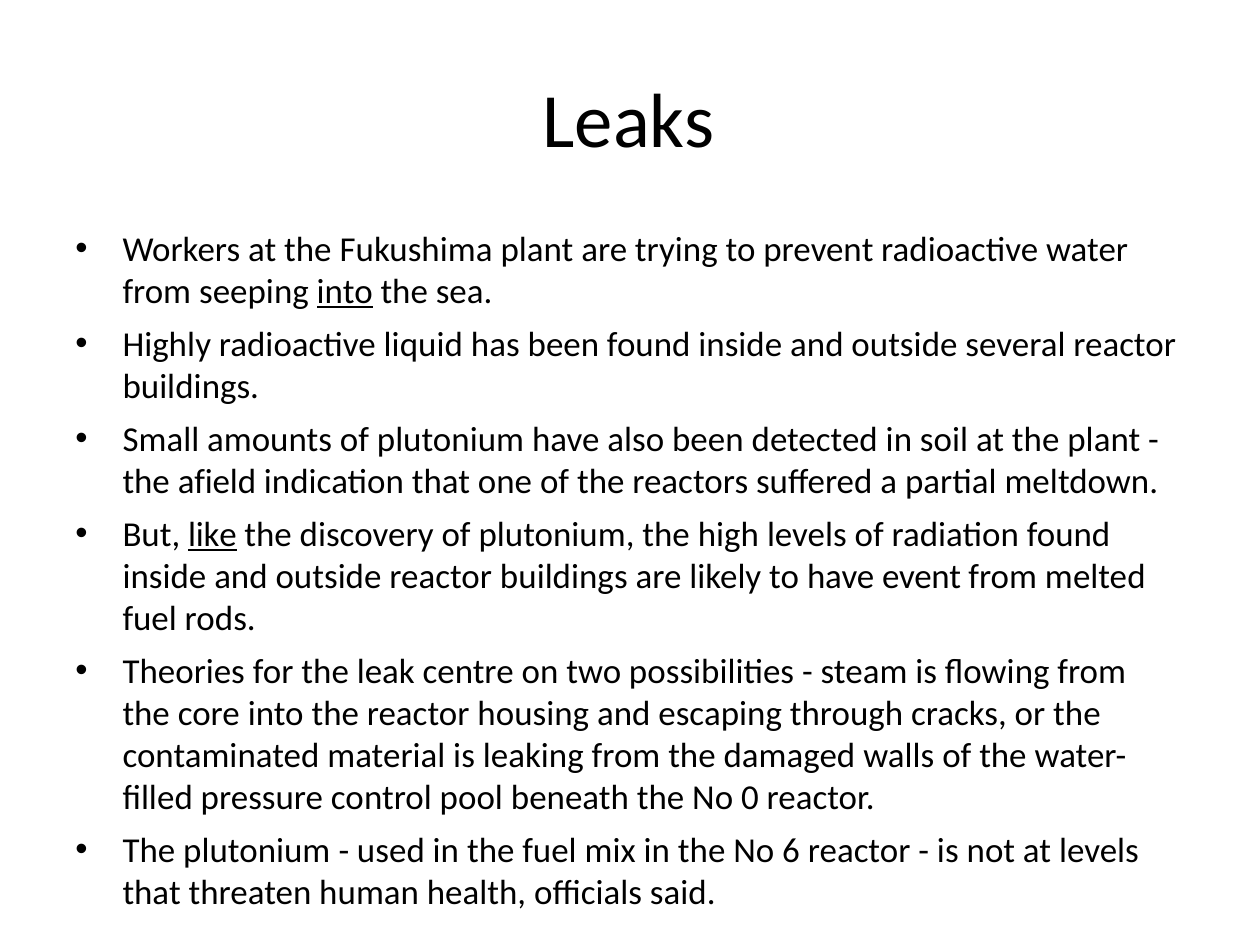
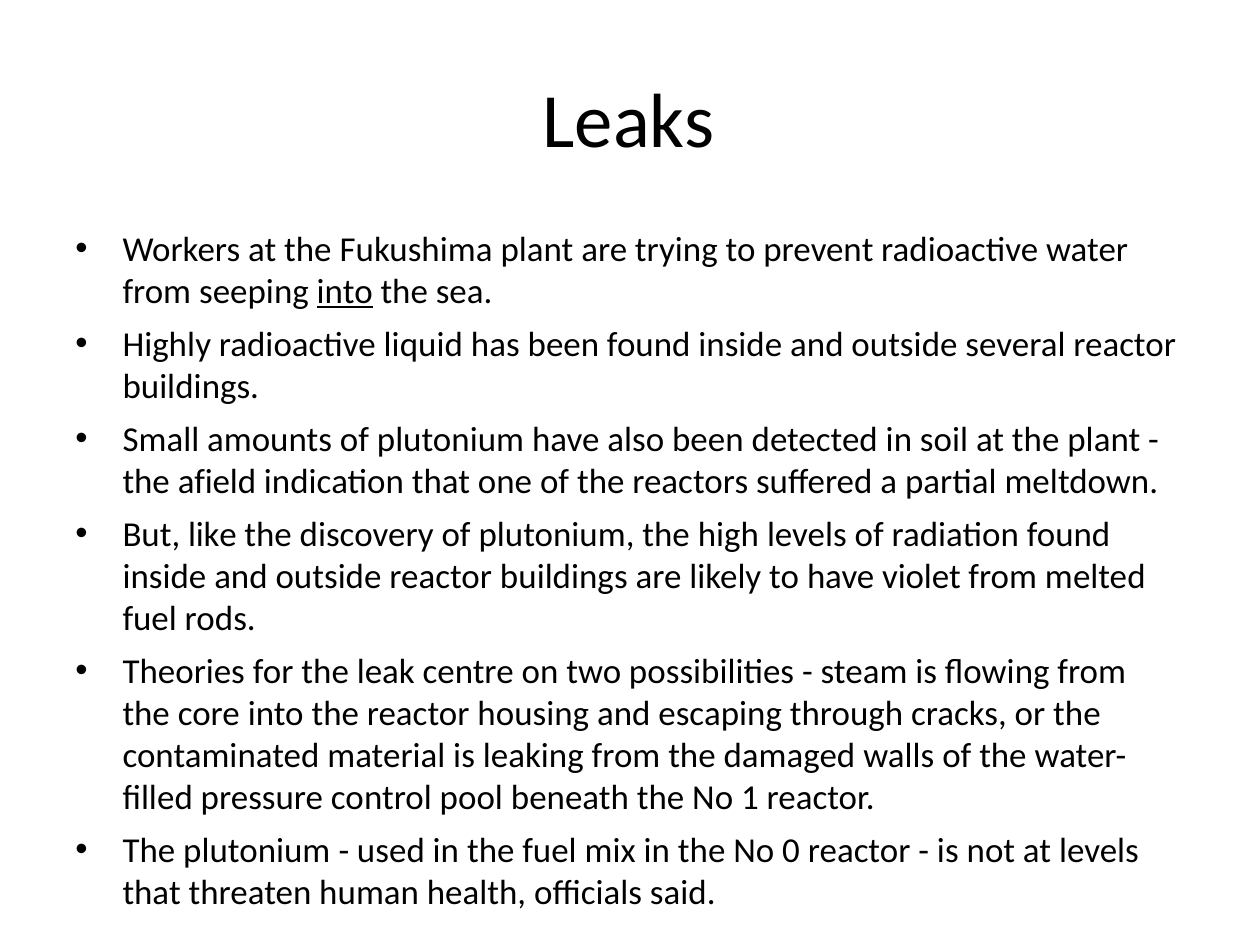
like underline: present -> none
event: event -> violet
0: 0 -> 1
6: 6 -> 0
